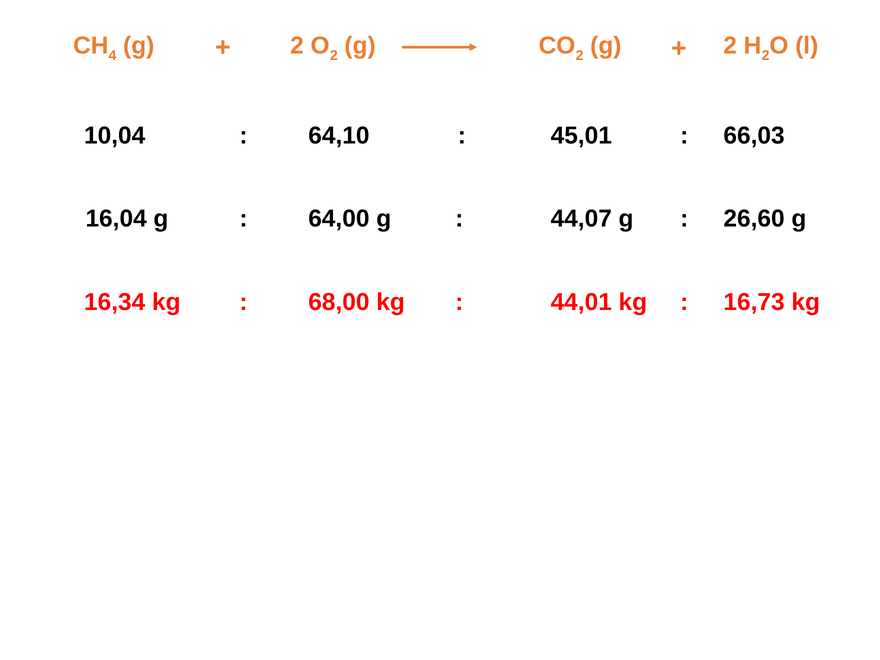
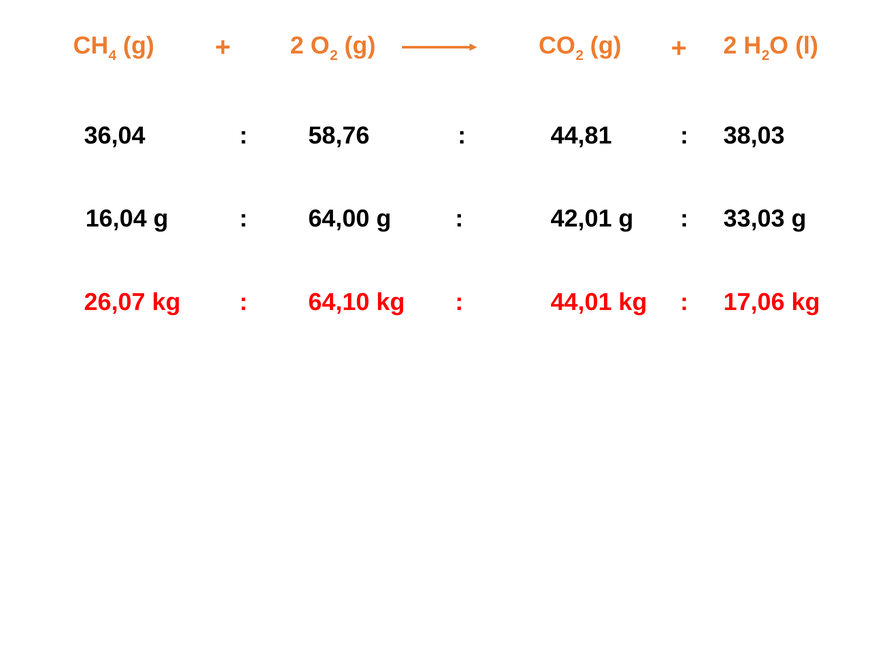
10,04: 10,04 -> 36,04
64,10: 64,10 -> 58,76
45,01: 45,01 -> 44,81
66,03: 66,03 -> 38,03
44,07: 44,07 -> 42,01
26,60: 26,60 -> 33,03
16,34: 16,34 -> 26,07
68,00: 68,00 -> 64,10
16,73: 16,73 -> 17,06
